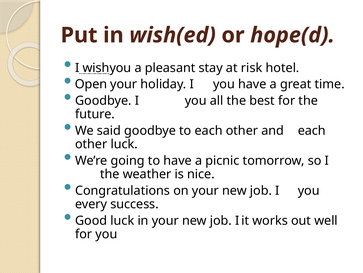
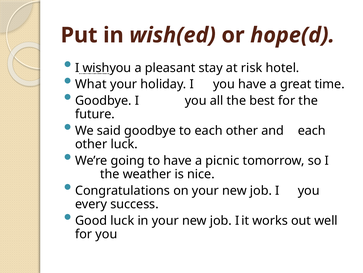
Open: Open -> What
